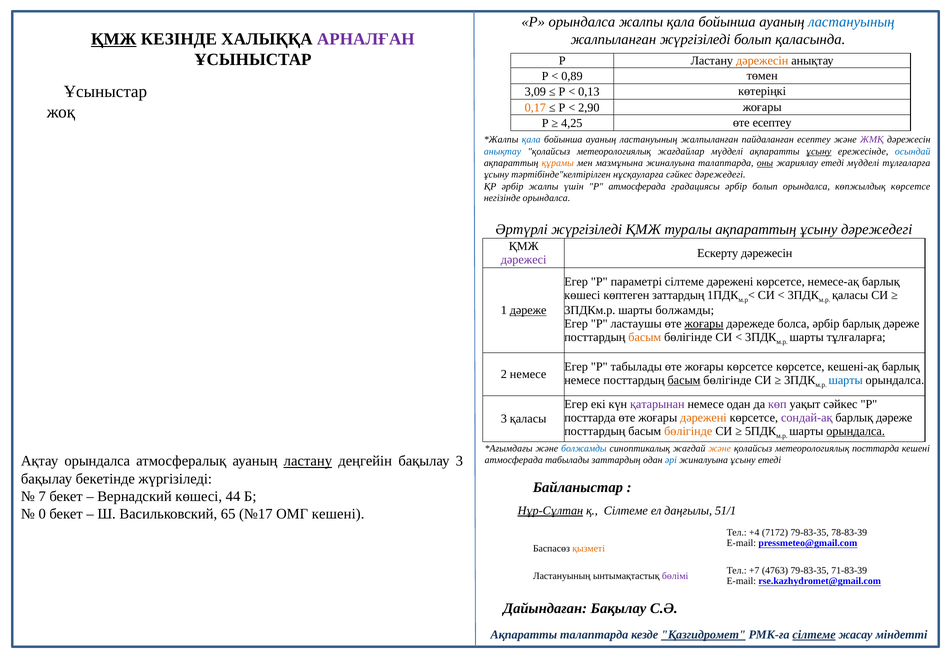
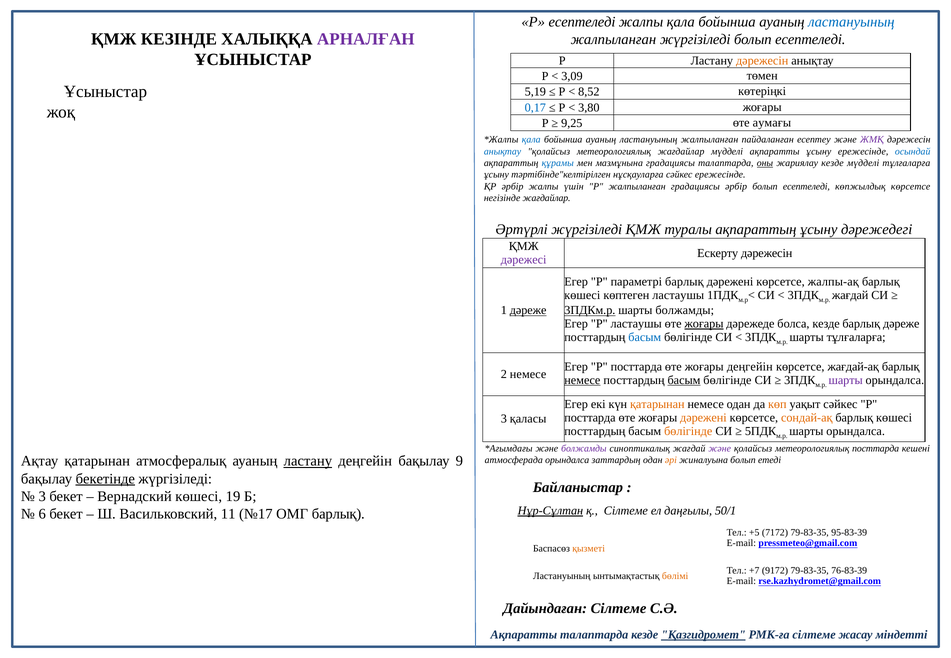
Р орындалса: орындалса -> есептеледі
ҚМЖ at (114, 39) underline: present -> none
қаласында at (810, 39): қаласында -> есептеледі
0,89: 0,89 -> 3,09
3,09: 3,09 -> 5,19
0,13: 0,13 -> 8,52
0,17 colour: orange -> blue
2,90: 2,90 -> 3,80
4,25: 4,25 -> 9,25
өте есептеу: есептеу -> аумағы
ұсыну at (819, 151) underline: present -> none
құрамы colour: orange -> blue
мазмұнына жиналуына: жиналуына -> градациясы
жариялау етеді: етеді -> кезде
сәйкес дәрежедегі: дәрежедегі -> ережесінде
Р атмосферада: атмосферада -> жалпыланған
орындалса at (806, 187): орындалса -> есептеледі
негізінде орындалса: орындалса -> жағдайлар
параметрі сілтеме: сілтеме -> барлық
немесе-ақ: немесе-ақ -> жалпы-ақ
көптеген заттардың: заттардың -> ластаушы
қаласы at (850, 295): қаласы -> жағдай
3ПДКм.р underline: none -> present
болса әрбір: әрбір -> кезде
басым at (645, 338) colour: orange -> blue
Егер Р табылады: табылады -> посттарда
жоғары көрсетсе: көрсетсе -> деңгейін
кешені-ақ: кешені-ақ -> жағдай-ақ
немесе at (582, 380) underline: none -> present
шарты at (846, 380) colour: blue -> purple
қатарынан at (657, 404) colour: purple -> orange
көп colour: purple -> orange
сондай-ақ colour: purple -> orange
дәреже at (894, 418): дәреже -> көшесі
орындалса at (856, 431) underline: present -> none
болжамды at (584, 449) colour: blue -> purple
және at (720, 449) colour: orange -> purple
Ақтау орындалса: орындалса -> қатарынан
бақылау 3: 3 -> 9
атмосферада табылады: табылады -> орындалса
әрі colour: blue -> orange
жиналуына ұсыну: ұсыну -> болып
бекетінде underline: none -> present
7 at (42, 497): 7 -> 3
44: 44 -> 19
51/1: 51/1 -> 50/1
0: 0 -> 6
65: 65 -> 11
ОМГ кешені: кешені -> барлық
+4: +4 -> +5
78-83-39: 78-83-39 -> 95-83-39
4763: 4763 -> 9172
71-83-39: 71-83-39 -> 76-83-39
бөлімі colour: purple -> orange
Дайындаған Бақылау: Бақылау -> Сілтеме
сілтеме at (814, 635) underline: present -> none
